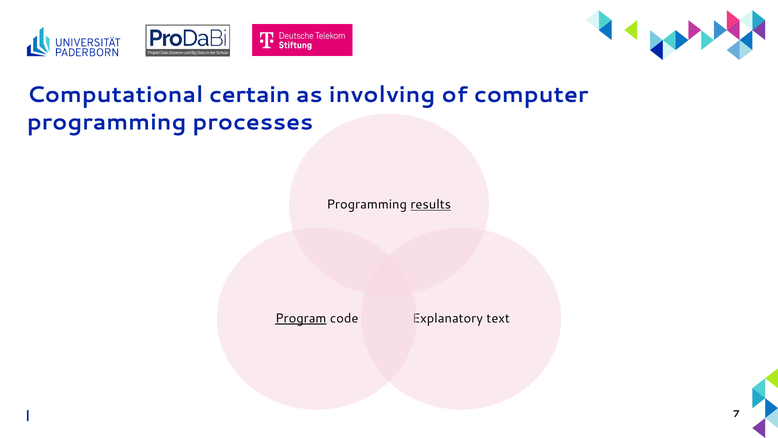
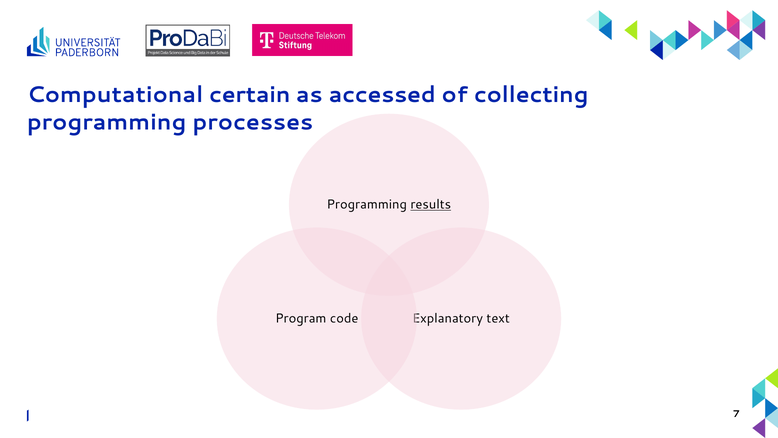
involving: involving -> accessed
computer: computer -> collecting
Program underline: present -> none
